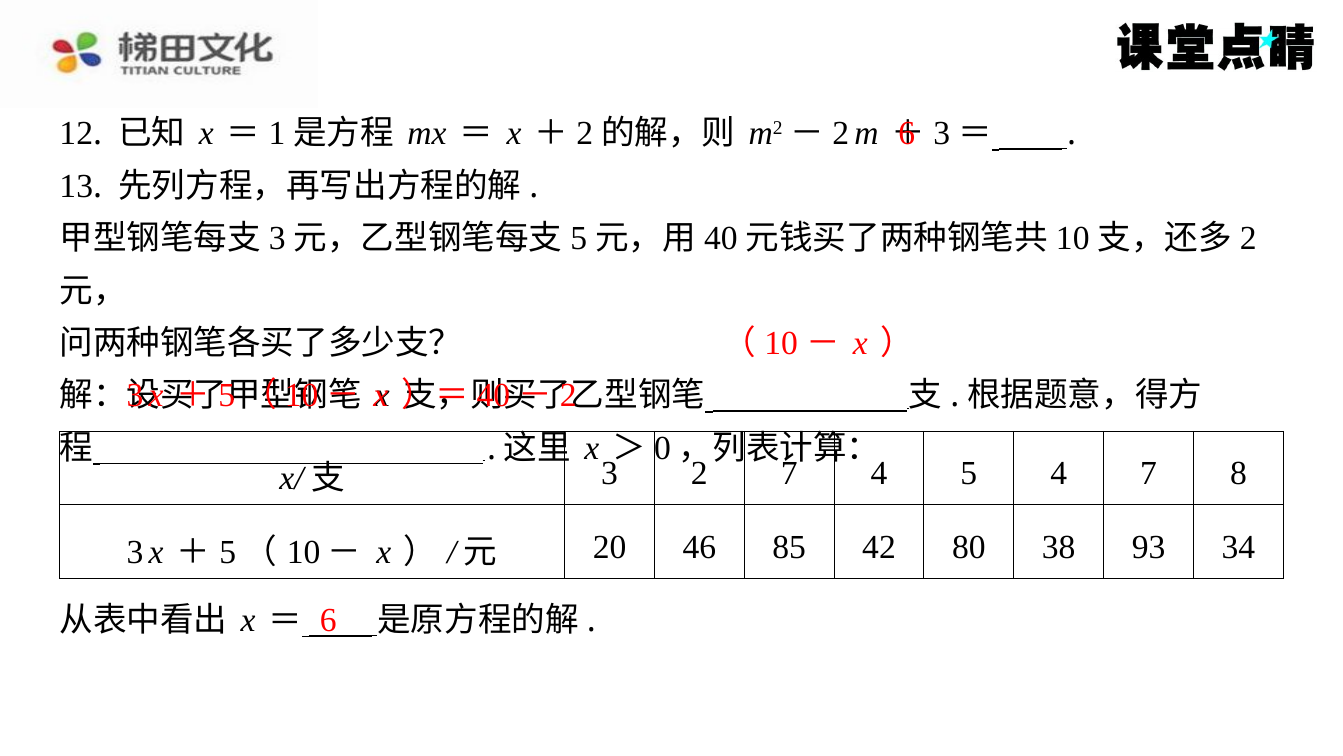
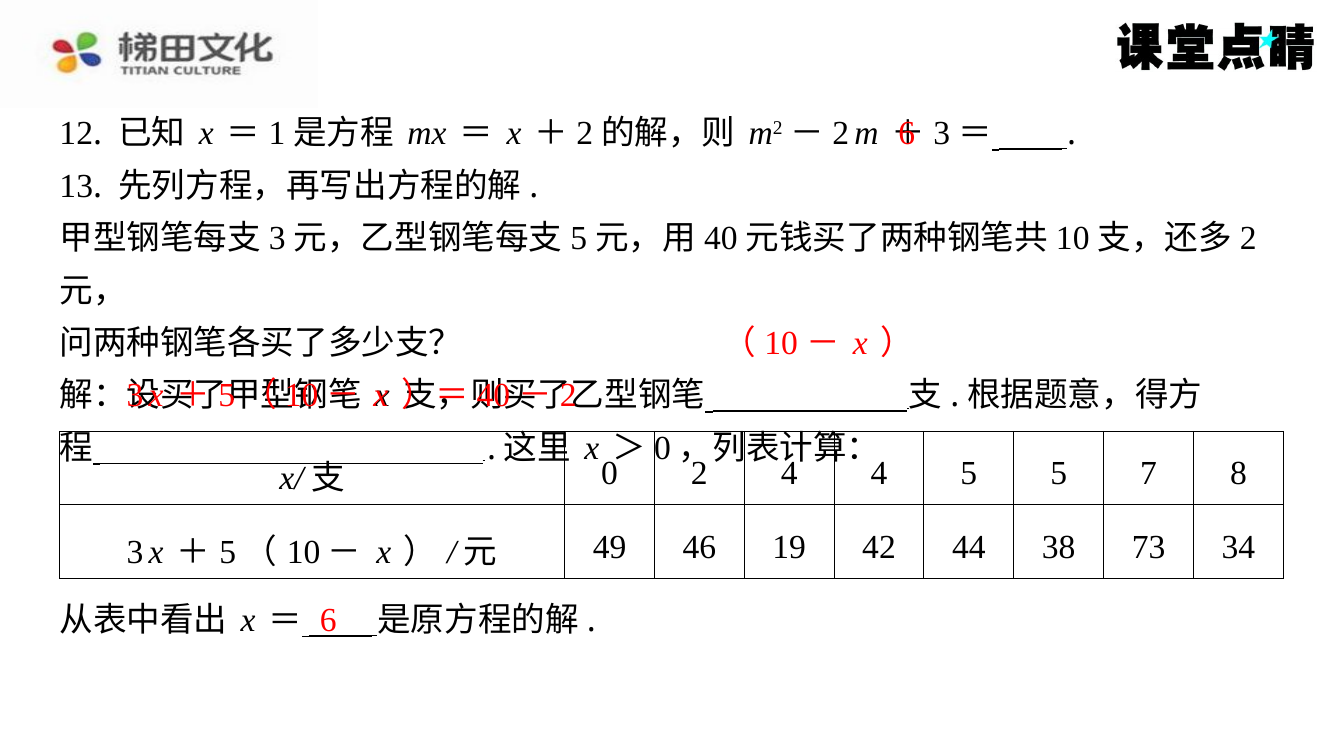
3: 3 -> 0
2 7: 7 -> 4
5 4: 4 -> 5
20: 20 -> 49
85: 85 -> 19
80: 80 -> 44
93: 93 -> 73
